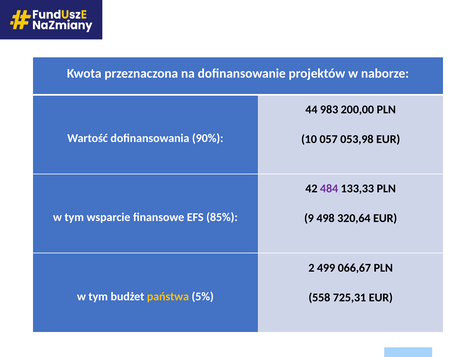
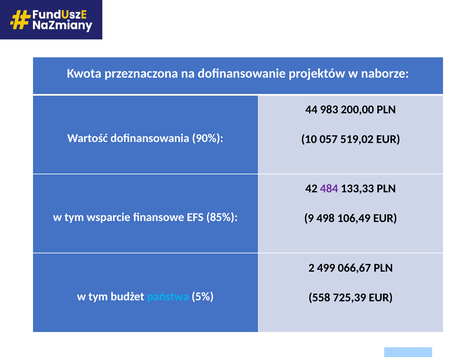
053,98: 053,98 -> 519,02
320,64: 320,64 -> 106,49
państwa colour: yellow -> light blue
725,31: 725,31 -> 725,39
